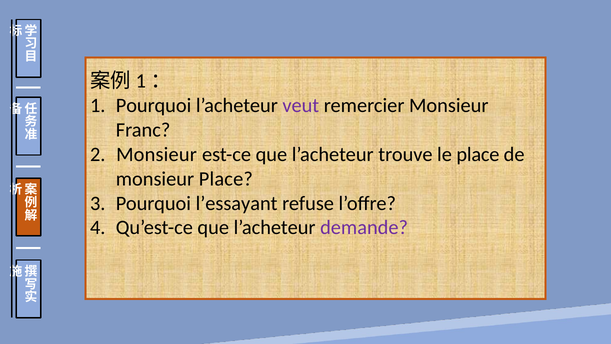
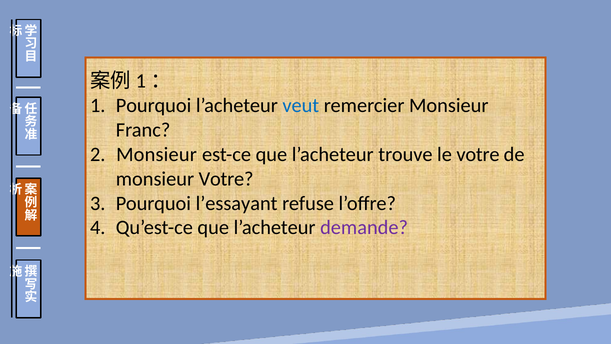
veut colour: purple -> blue
le place: place -> votre
monsieur Place: Place -> Votre
